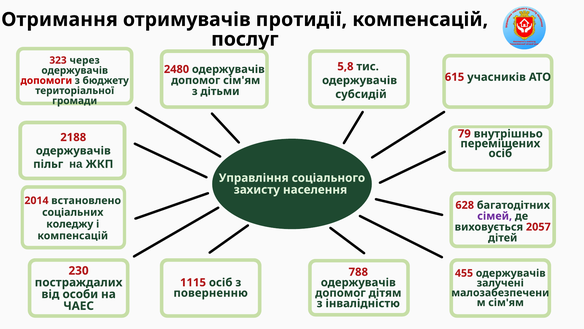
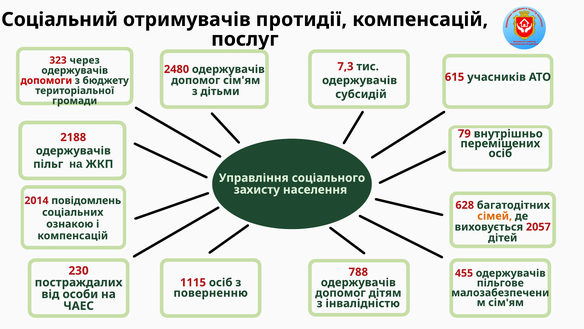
Отримання: Отримання -> Соціальний
5,8: 5,8 -> 7,3
встановлено: встановлено -> повідомлень
сімей colour: purple -> orange
коледжу: коледжу -> ознакою
залучені: залучені -> пільгове
